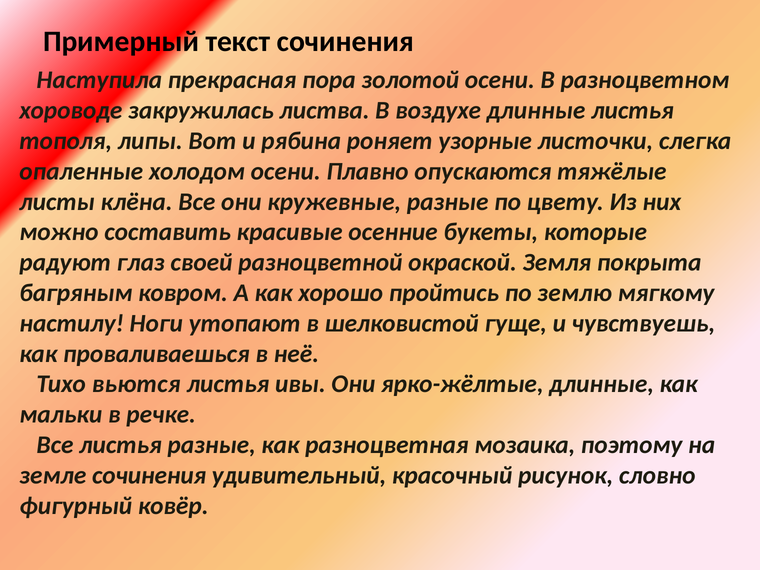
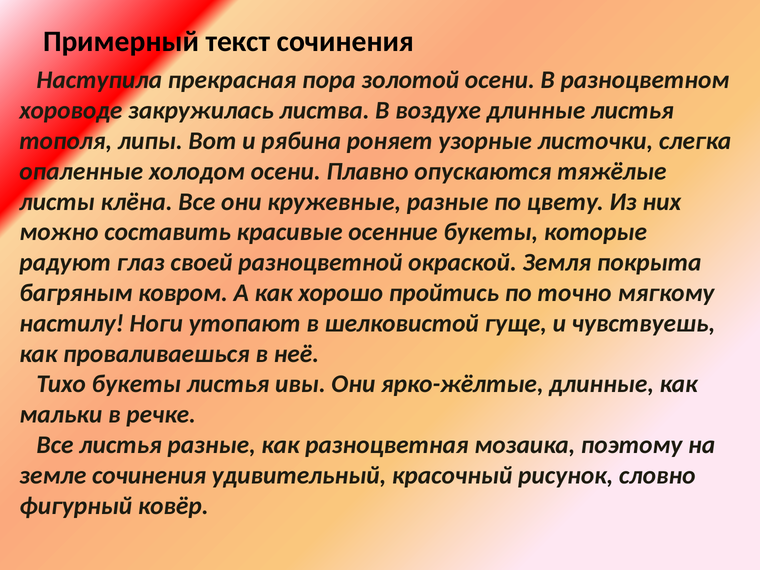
землю: землю -> точно
Тихо вьются: вьются -> букеты
